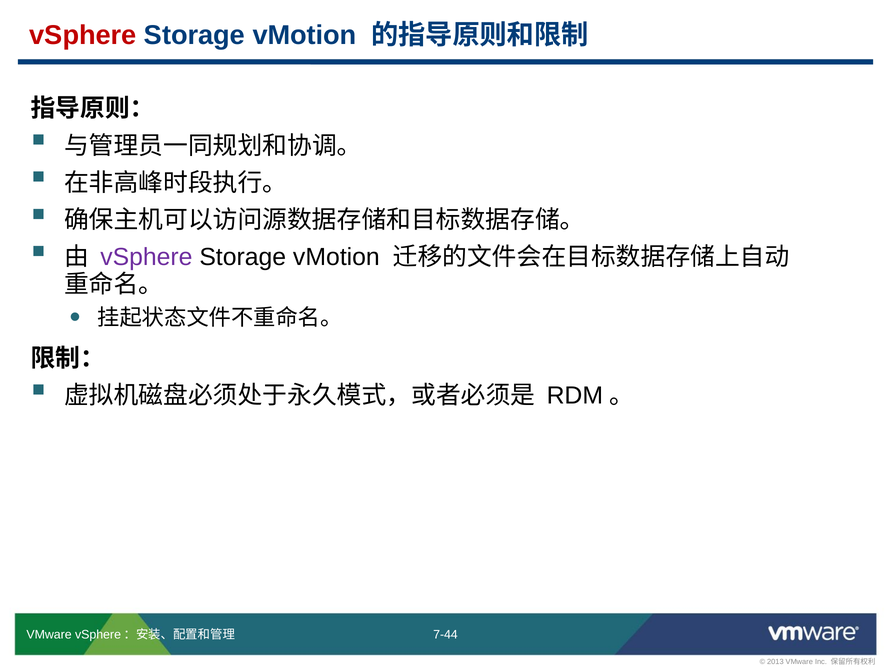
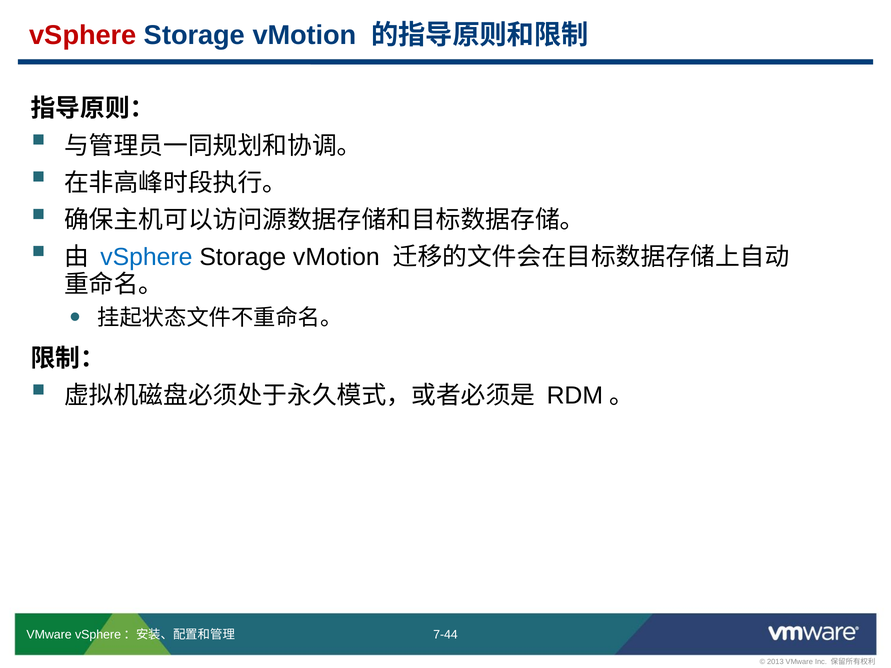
vSphere at (146, 257) colour: purple -> blue
